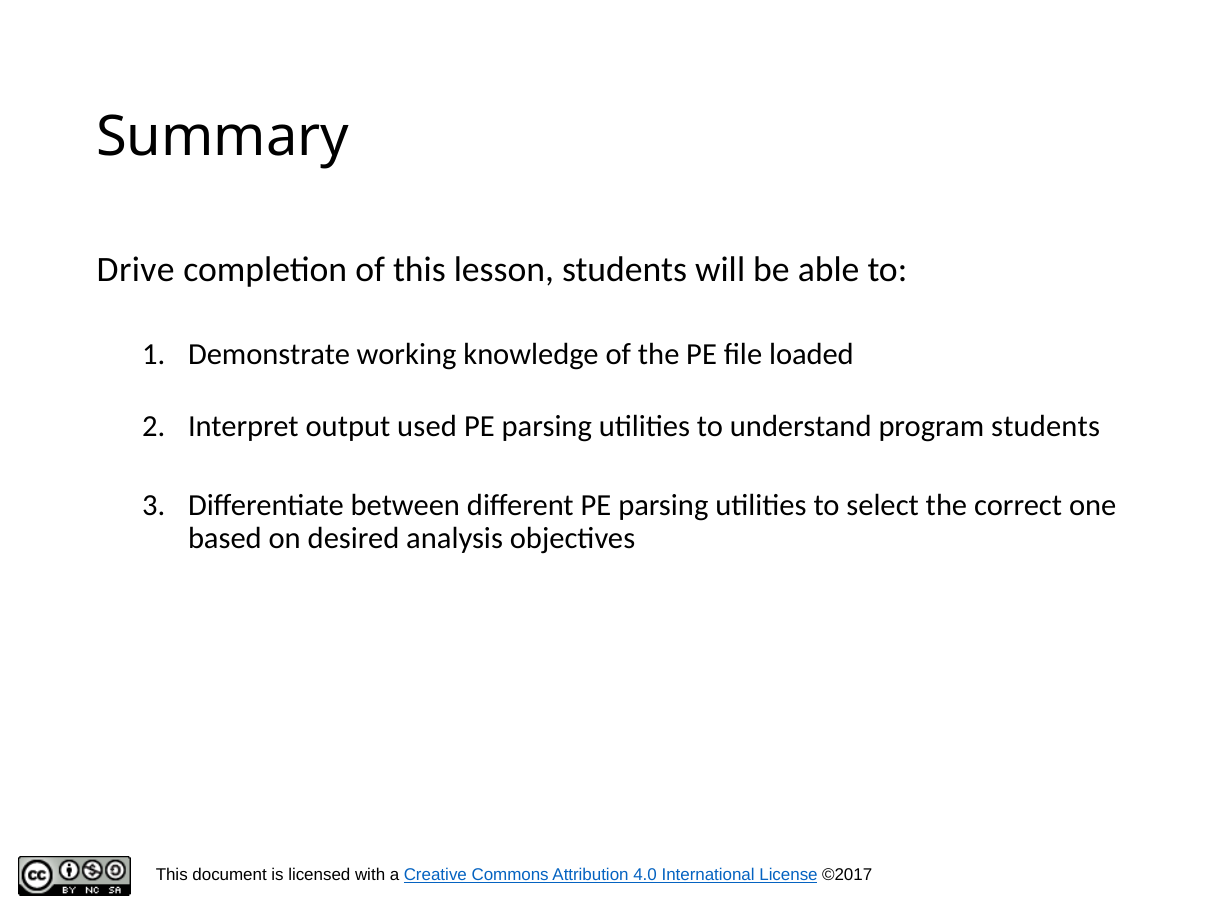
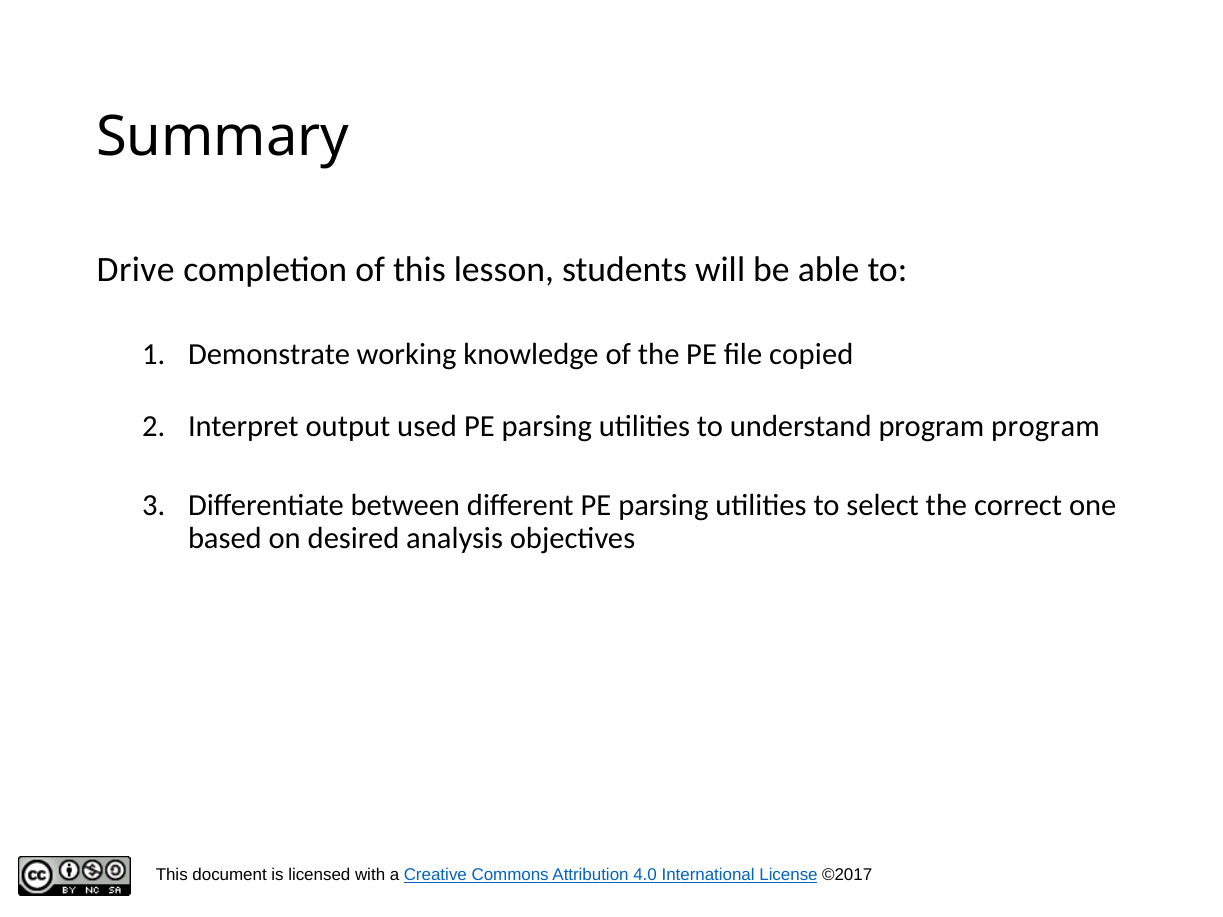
loaded: loaded -> copied
program students: students -> program
